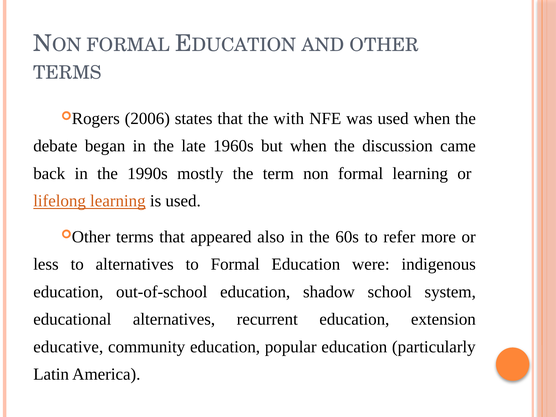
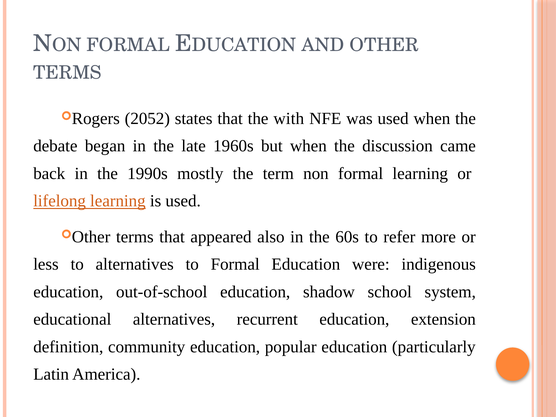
2006: 2006 -> 2052
educative: educative -> definition
